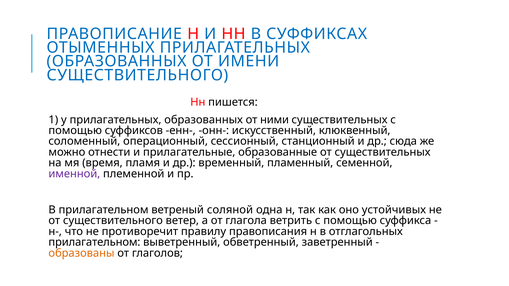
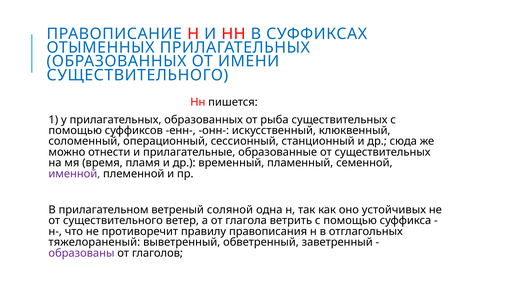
ними: ними -> рыба
прилагательном at (94, 243): прилагательном -> тяжелораненый
образованы colour: orange -> purple
